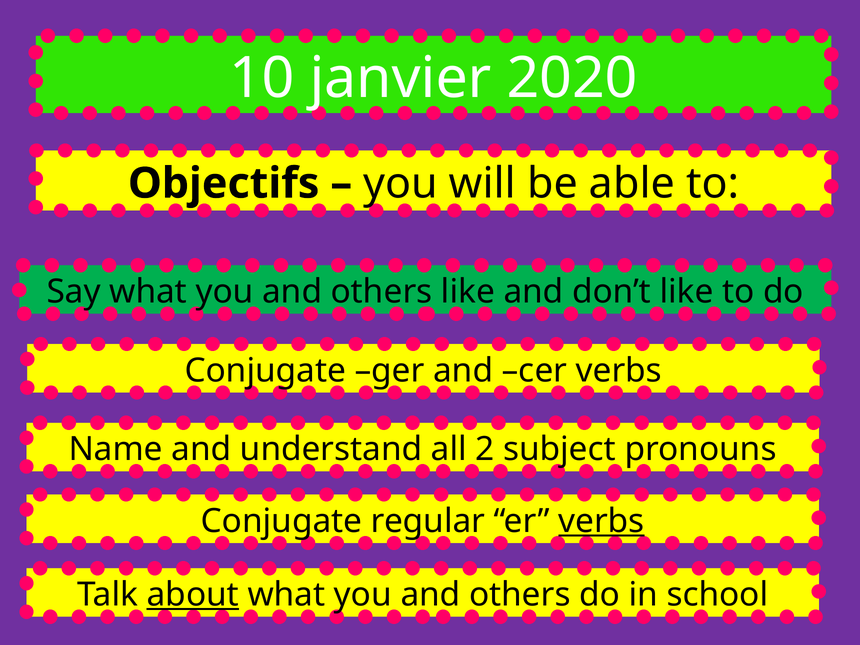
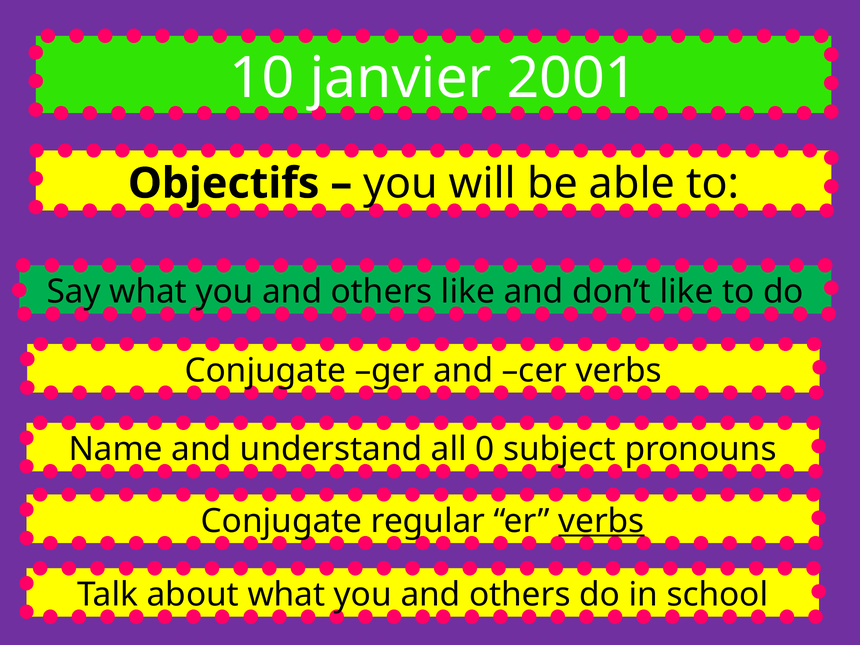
2020: 2020 -> 2001
2: 2 -> 0
about underline: present -> none
